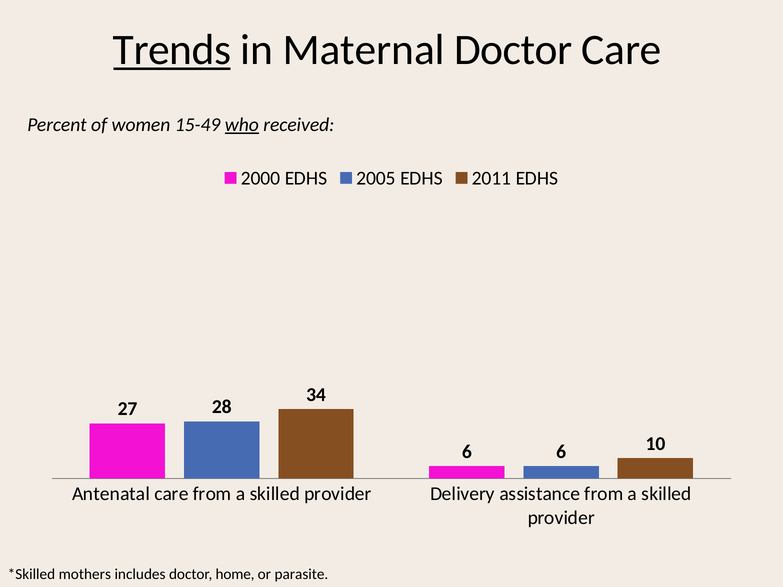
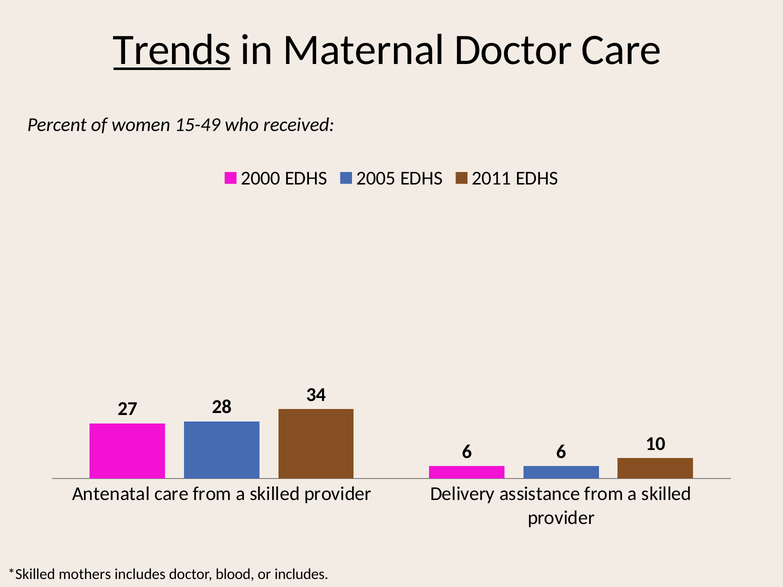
who underline: present -> none
home: home -> blood
or parasite: parasite -> includes
